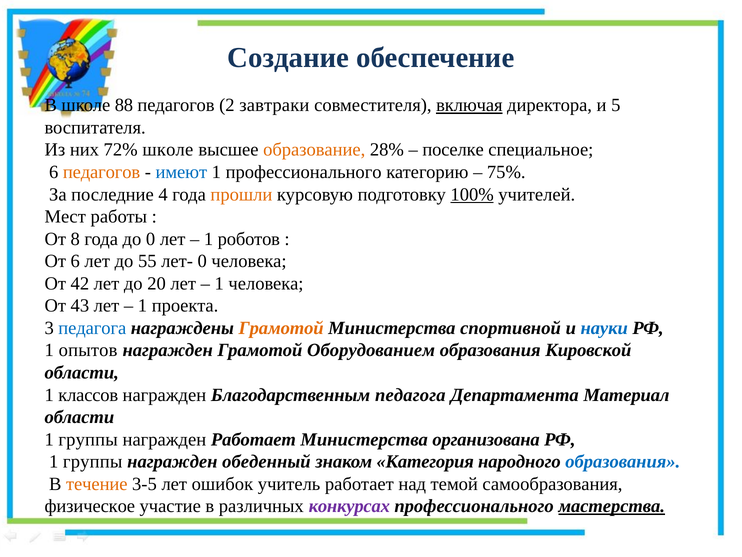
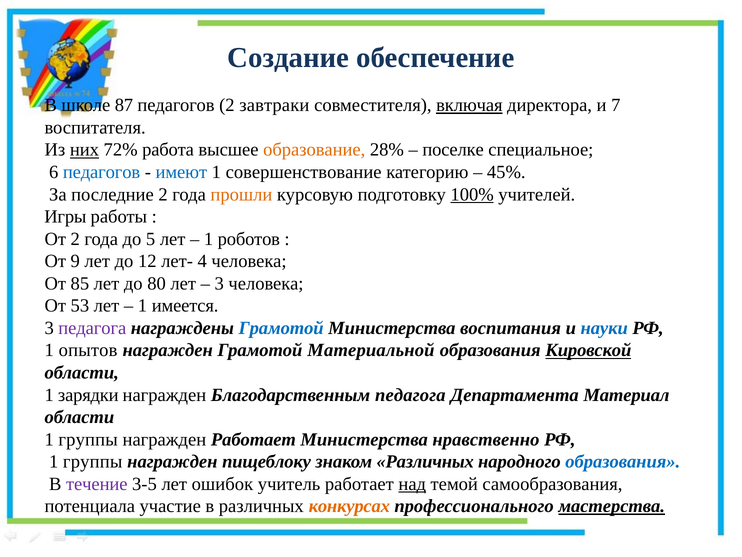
88: 88 -> 87
5: 5 -> 7
них underline: none -> present
72% школе: школе -> работа
педагогов at (102, 172) colour: orange -> blue
1 профессионального: профессионального -> совершенствование
75%: 75% -> 45%
последние 4: 4 -> 2
Мест: Мест -> Игры
От 8: 8 -> 2
до 0: 0 -> 5
От 6: 6 -> 9
55: 55 -> 12
лет- 0: 0 -> 4
42: 42 -> 85
20: 20 -> 80
1 at (219, 283): 1 -> 3
43: 43 -> 53
проекта: проекта -> имеется
педагога at (92, 328) colour: blue -> purple
Грамотой at (281, 328) colour: orange -> blue
спортивной: спортивной -> воспитания
Оборудованием: Оборудованием -> Материальной
Кировской underline: none -> present
классов: классов -> зарядки
организована: организована -> нравственно
обеденный: обеденный -> пищеблоку
знаком Категория: Категория -> Различных
течение colour: orange -> purple
над underline: none -> present
физическое: физическое -> потенциала
конкурсах colour: purple -> orange
